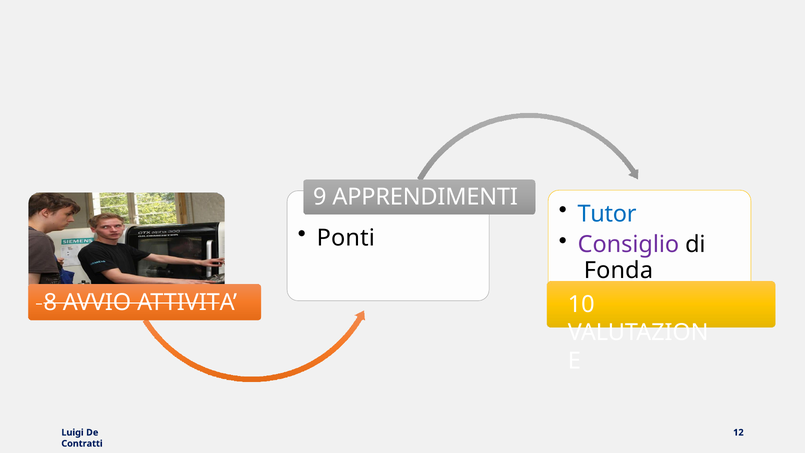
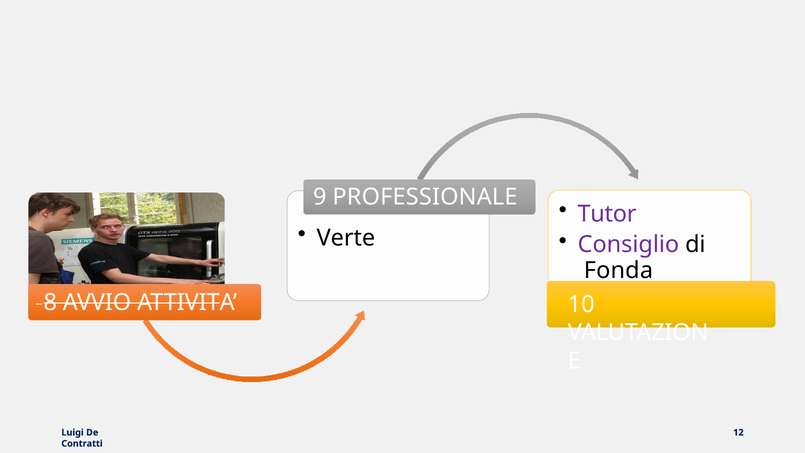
APPRENDIMENTI: APPRENDIMENTI -> PROFESSIONALE
Tutor colour: blue -> purple
Ponti: Ponti -> Verte
